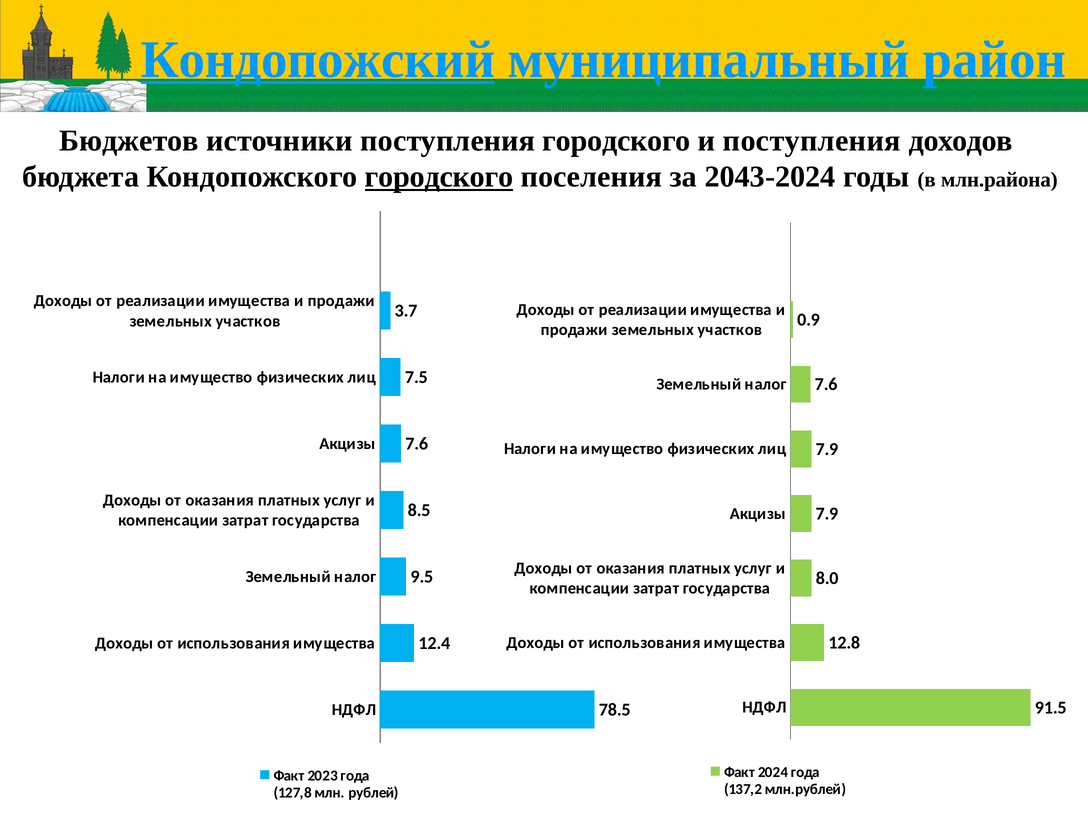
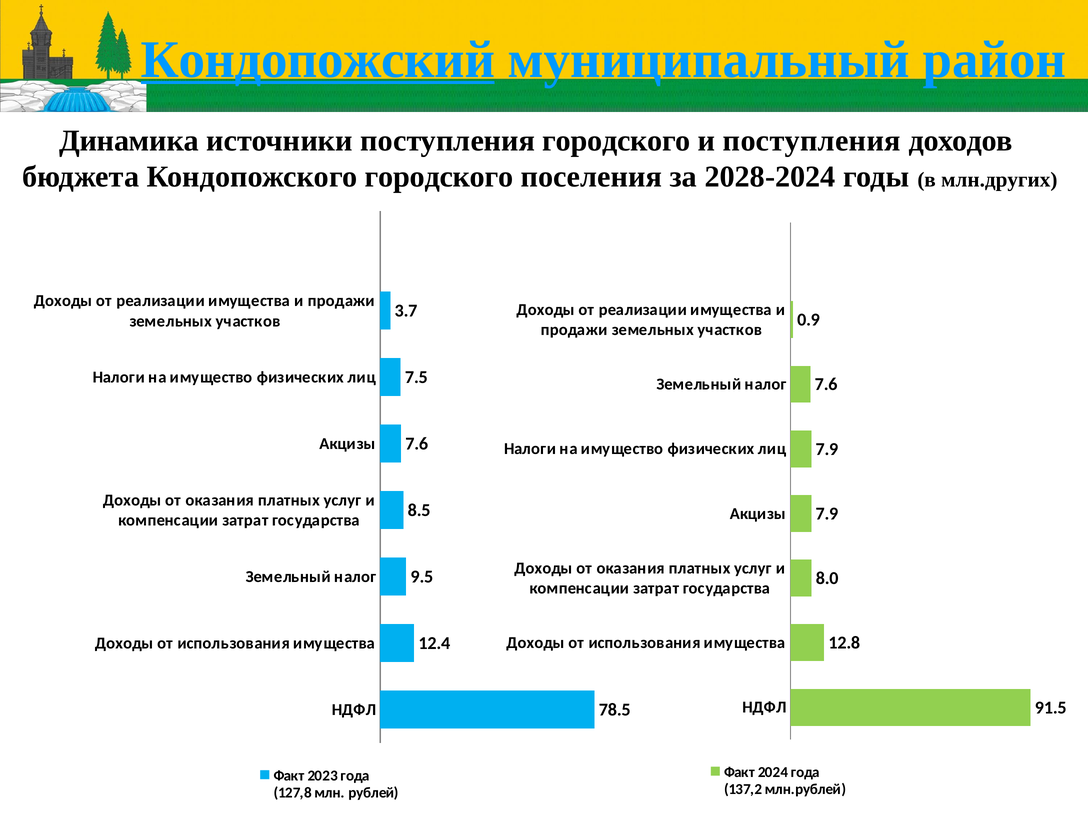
Бюджетов: Бюджетов -> Динамика
городского at (439, 177) underline: present -> none
2043-2024: 2043-2024 -> 2028-2024
млн.района: млн.района -> млн.других
